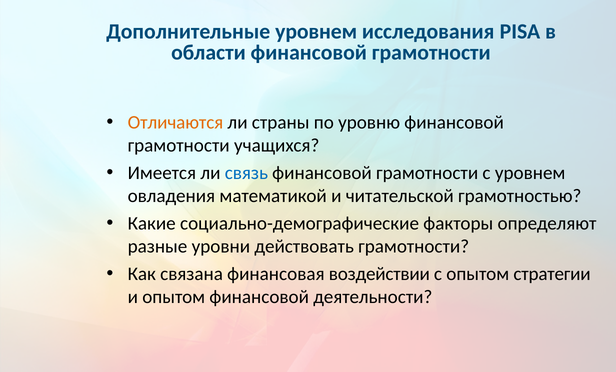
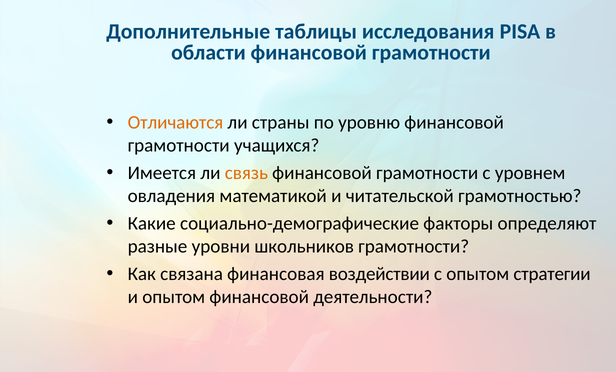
Дополнительные уровнем: уровнем -> таблицы
связь colour: blue -> orange
действовать: действовать -> школьников
